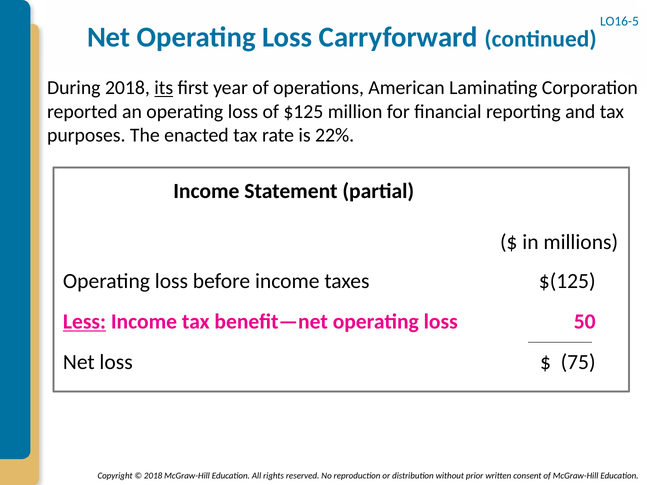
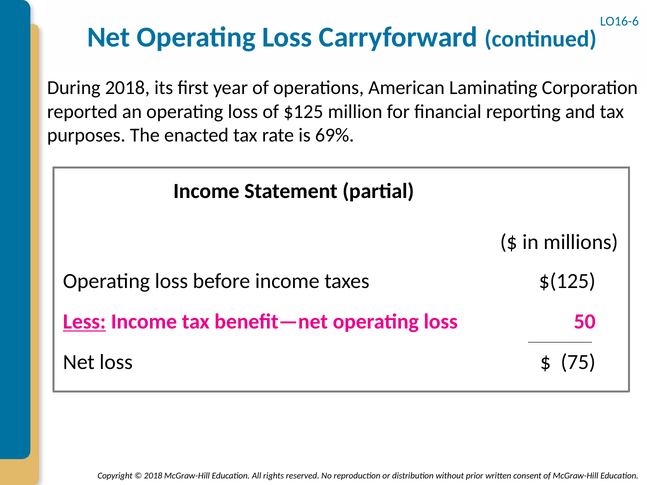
LO16-5: LO16-5 -> LO16-6
its underline: present -> none
22%: 22% -> 69%
